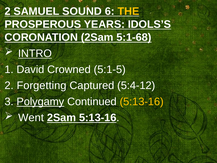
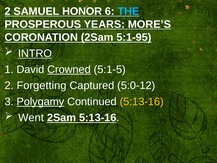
SOUND: SOUND -> HONOR
THE colour: yellow -> light blue
IDOLS’S: IDOLS’S -> MORE’S
5:1-68: 5:1-68 -> 5:1-95
Crowned underline: none -> present
5:4-12: 5:4-12 -> 5:0-12
